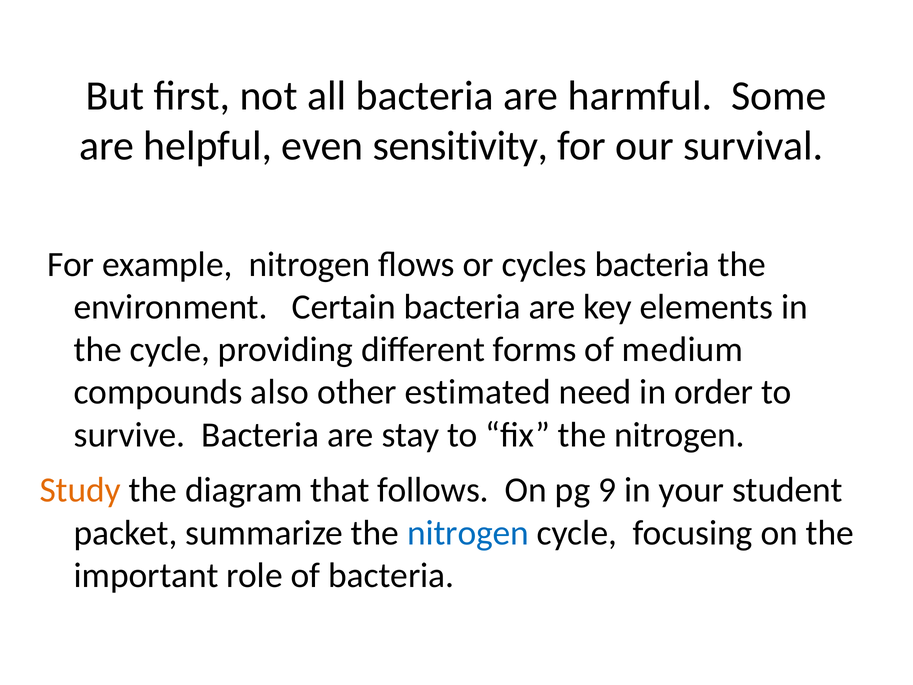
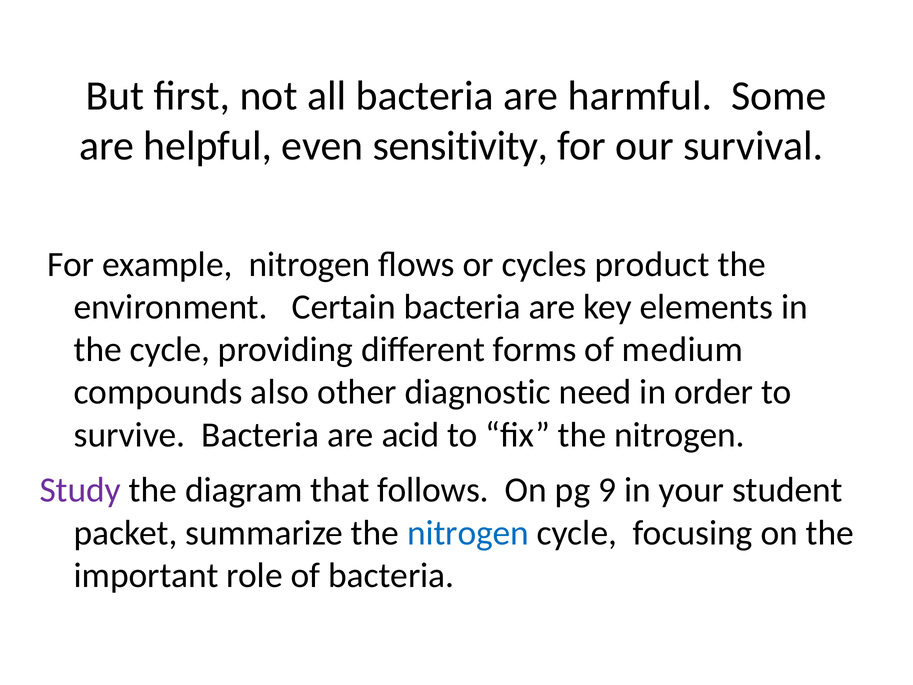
cycles bacteria: bacteria -> product
estimated: estimated -> diagnostic
stay: stay -> acid
Study colour: orange -> purple
